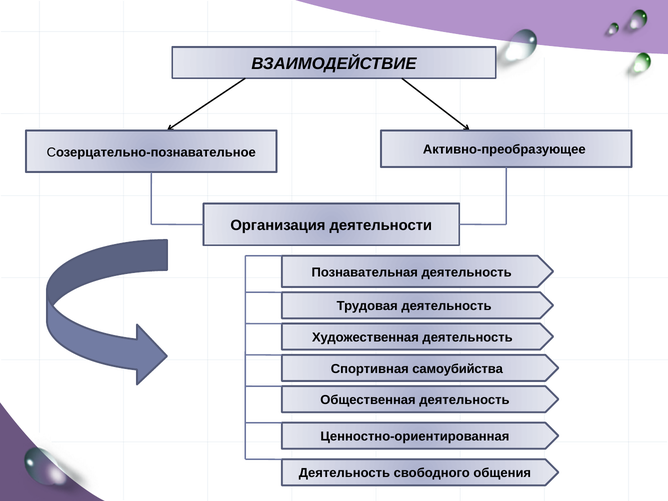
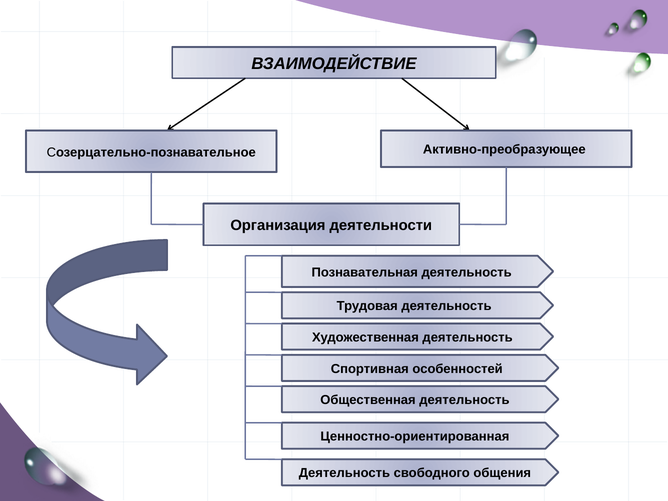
самоубийства: самоубийства -> особенностей
